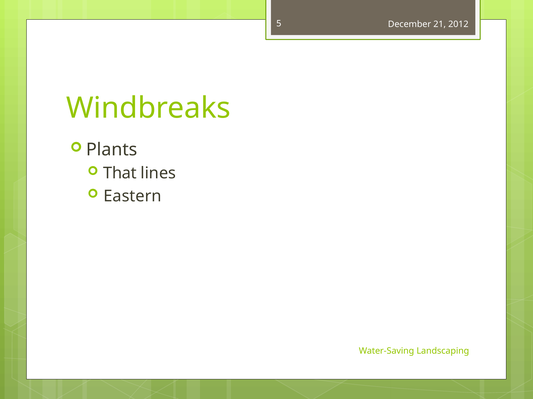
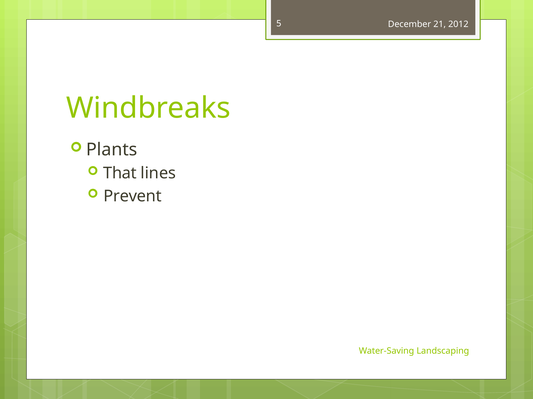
Eastern: Eastern -> Prevent
